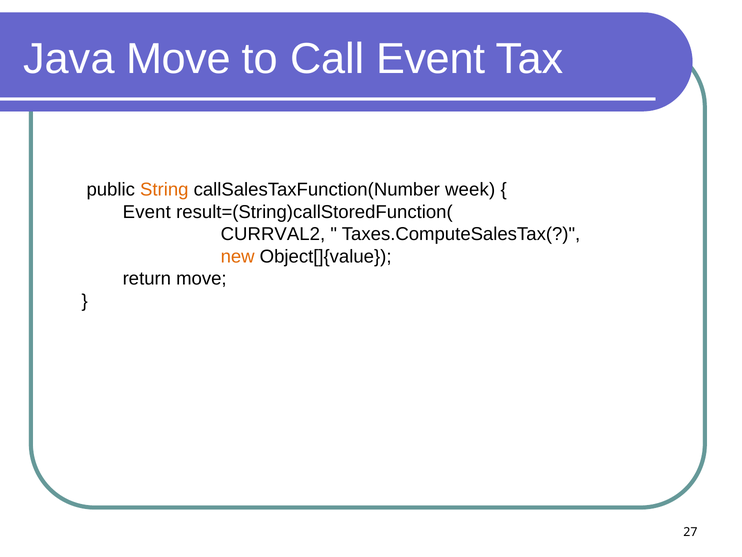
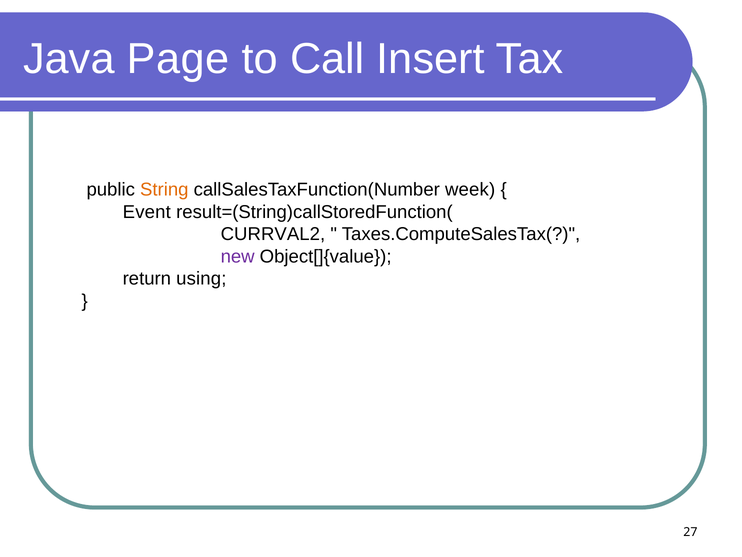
Java Move: Move -> Page
Call Event: Event -> Insert
new colour: orange -> purple
return move: move -> using
